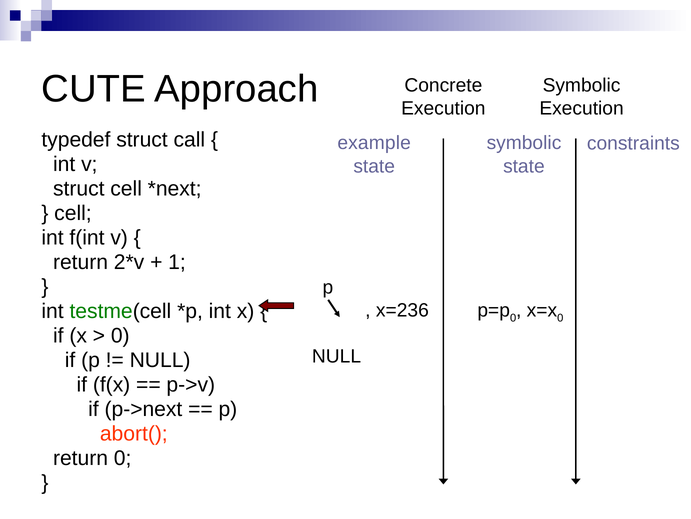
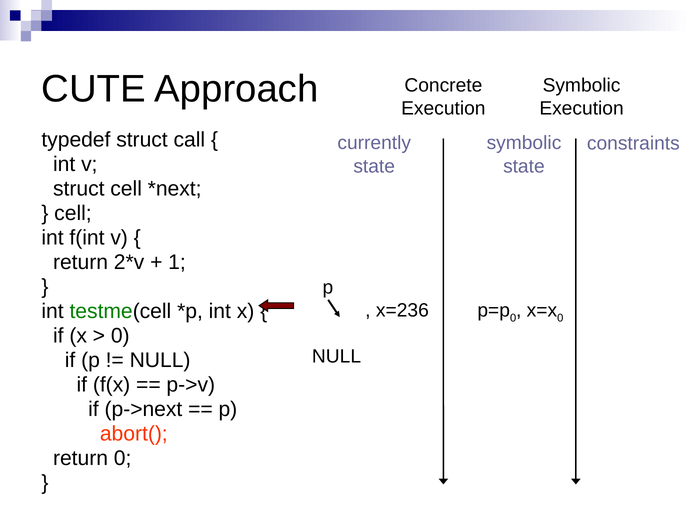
example: example -> currently
